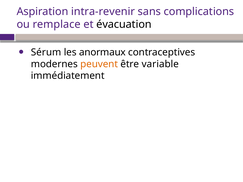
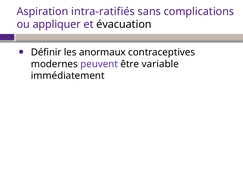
intra-revenir: intra-revenir -> intra-ratifiés
remplace: remplace -> appliquer
Sérum: Sérum -> Définir
peuvent colour: orange -> purple
